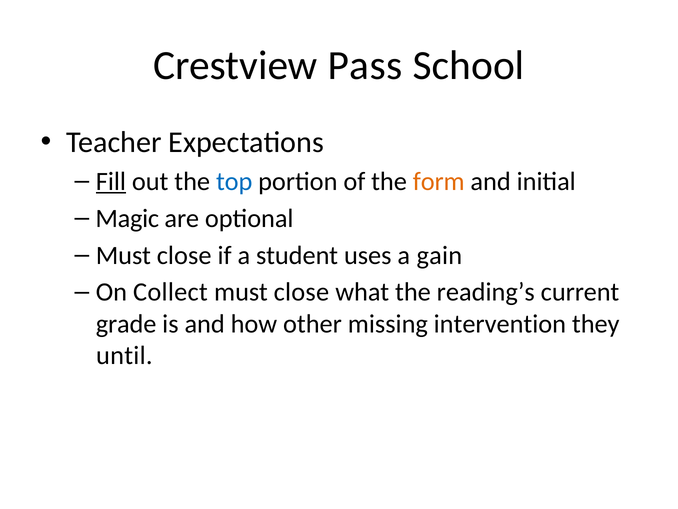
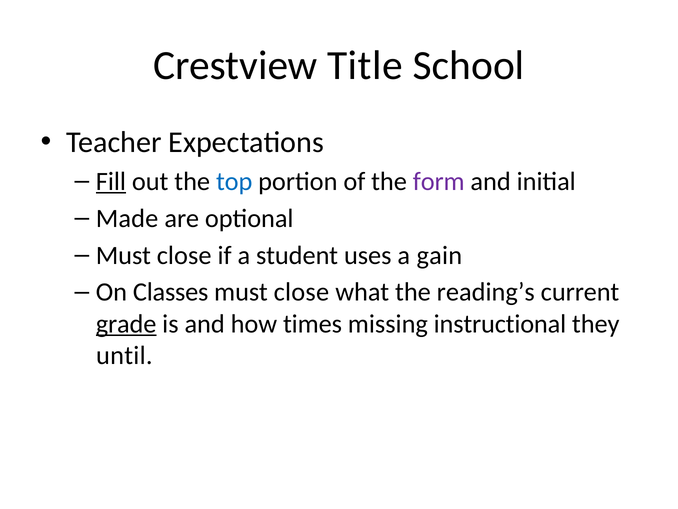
Pass: Pass -> Title
form colour: orange -> purple
Magic: Magic -> Made
Collect: Collect -> Classes
grade underline: none -> present
other: other -> times
intervention: intervention -> instructional
